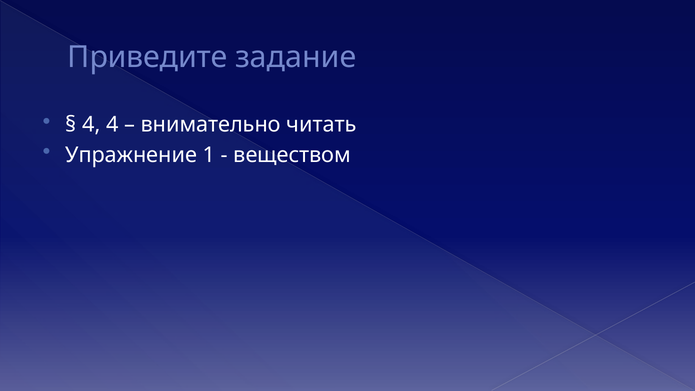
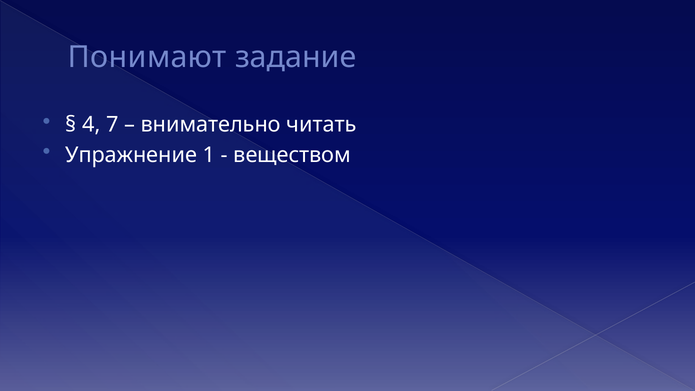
Приведите: Приведите -> Понимают
4 4: 4 -> 7
